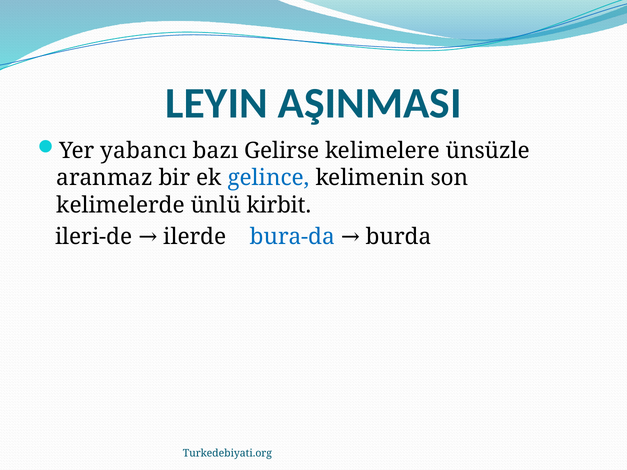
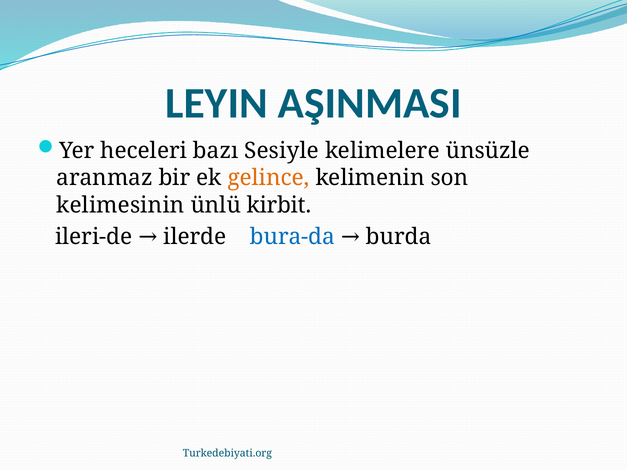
yabancı: yabancı -> heceleri
Gelirse: Gelirse -> Sesiyle
gelince colour: blue -> orange
kelimelerde: kelimelerde -> kelimesinin
